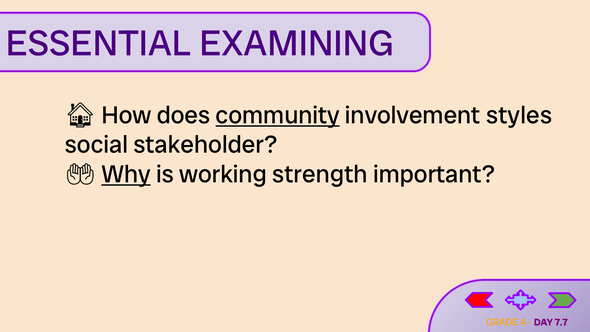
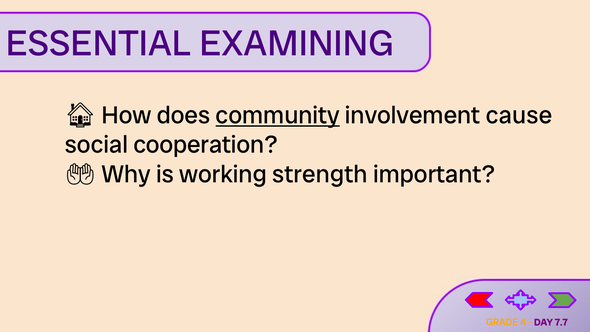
styles: styles -> cause
stakeholder: stakeholder -> cooperation
Why underline: present -> none
